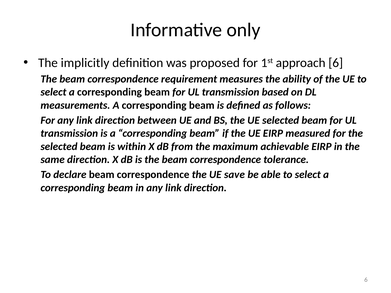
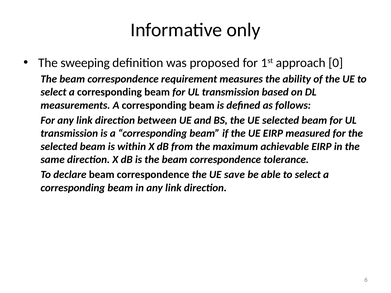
implicitly: implicitly -> sweeping
approach 6: 6 -> 0
